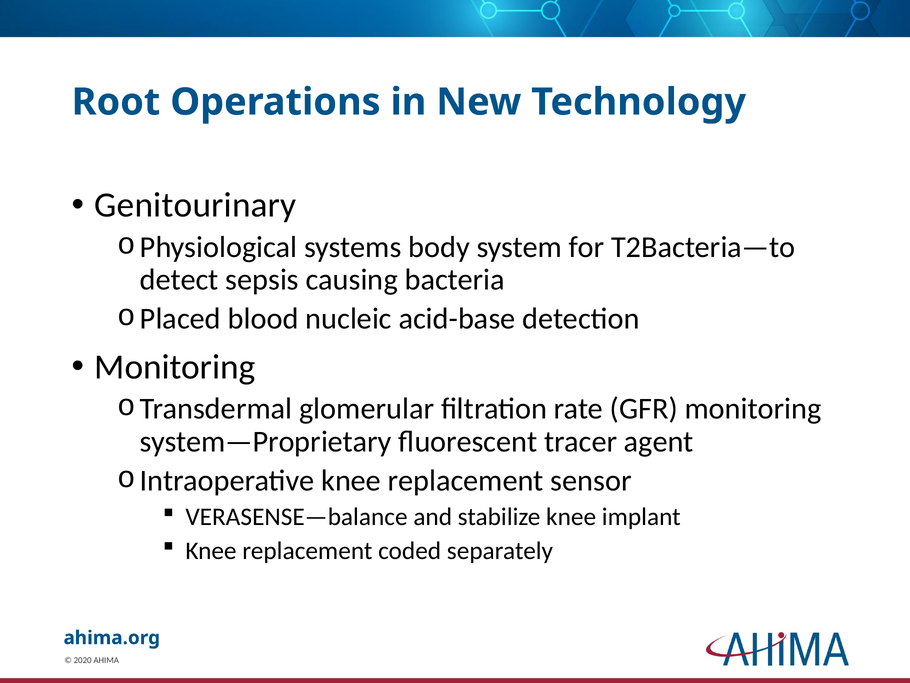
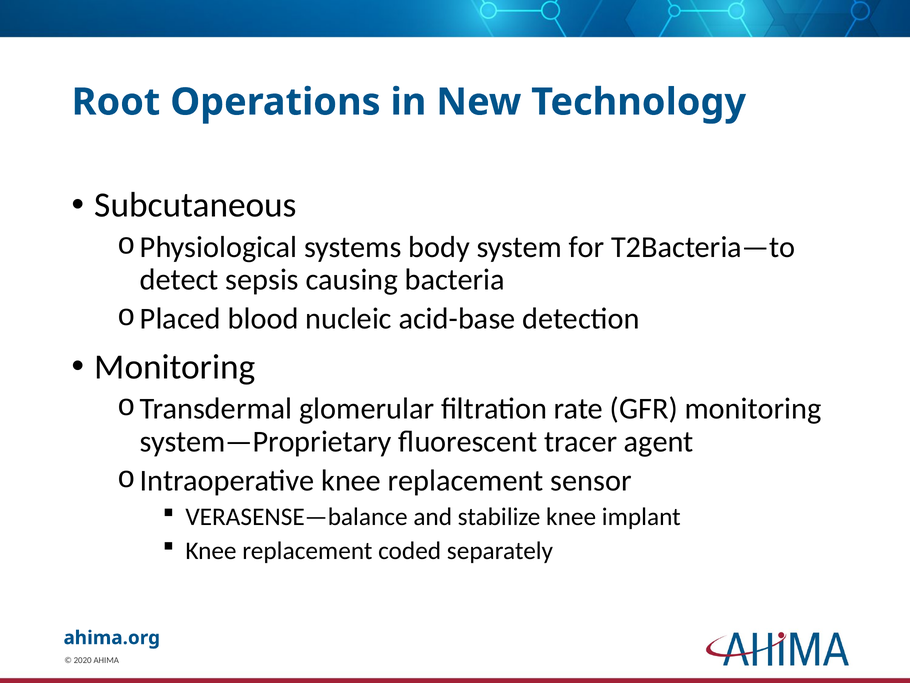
Genitourinary: Genitourinary -> Subcutaneous
